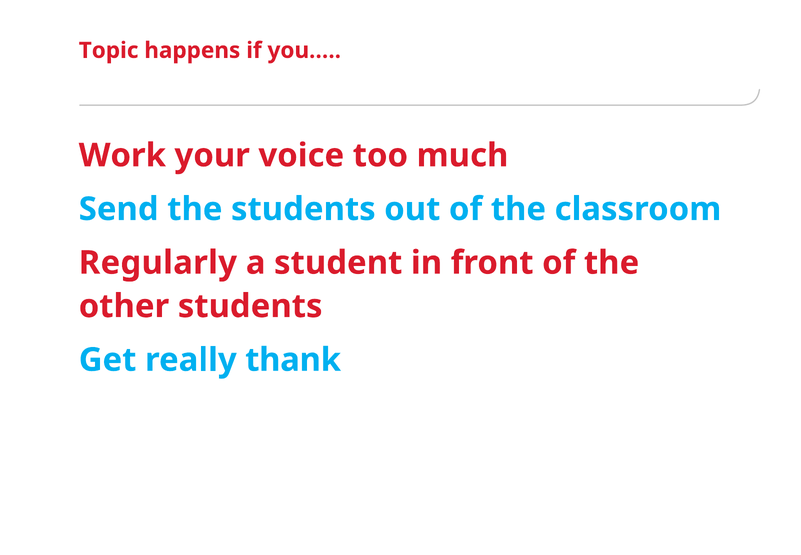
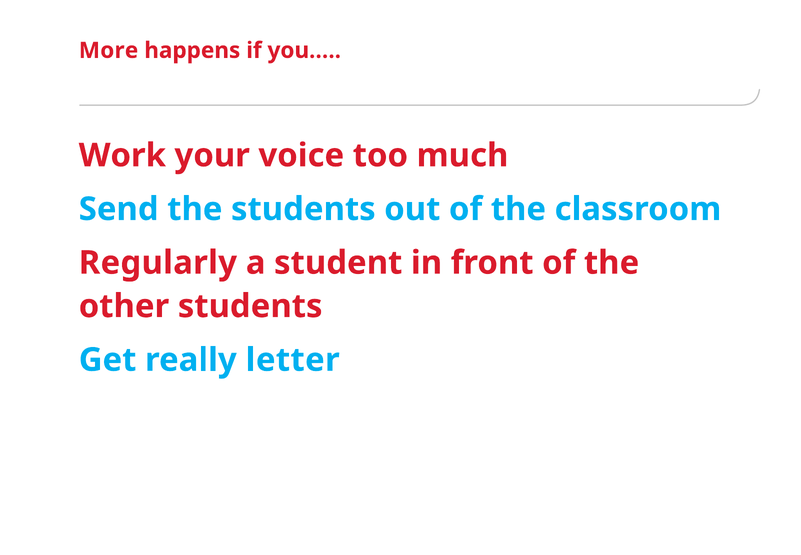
Topic: Topic -> More
thank: thank -> letter
